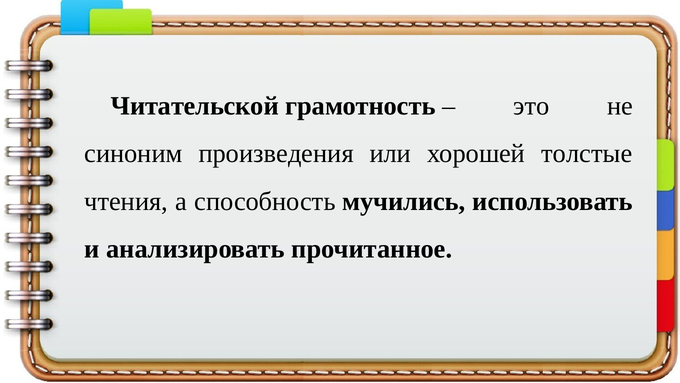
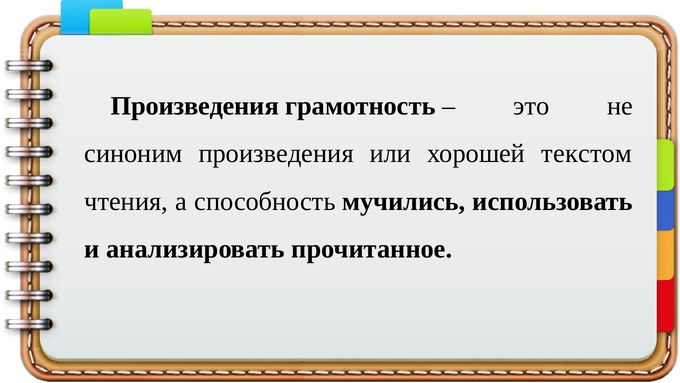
Читательской at (195, 106): Читательской -> Произведения
толстые: толстые -> текстом
